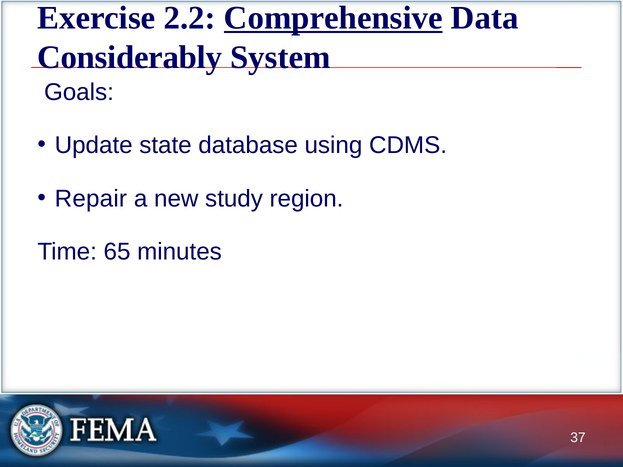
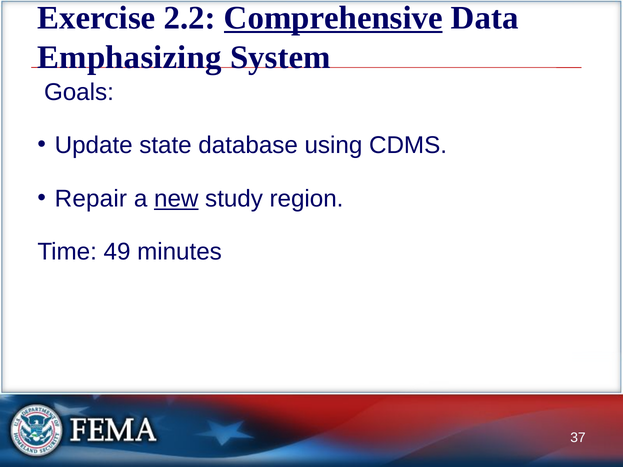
Considerably: Considerably -> Emphasizing
new underline: none -> present
65: 65 -> 49
